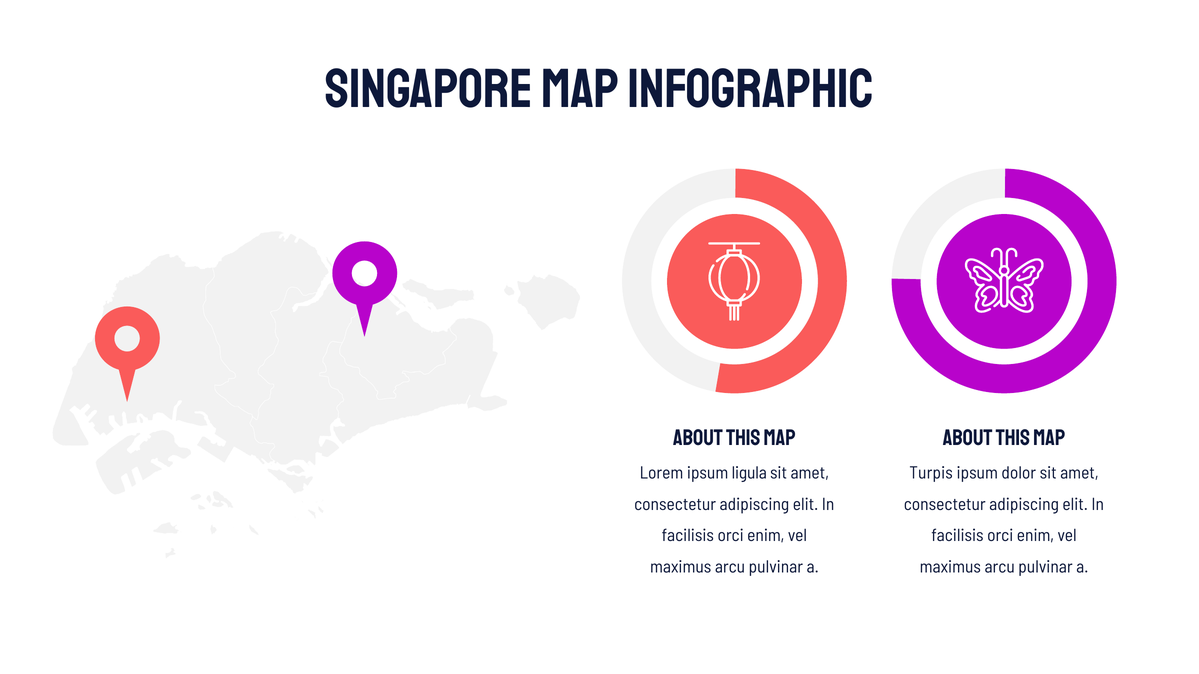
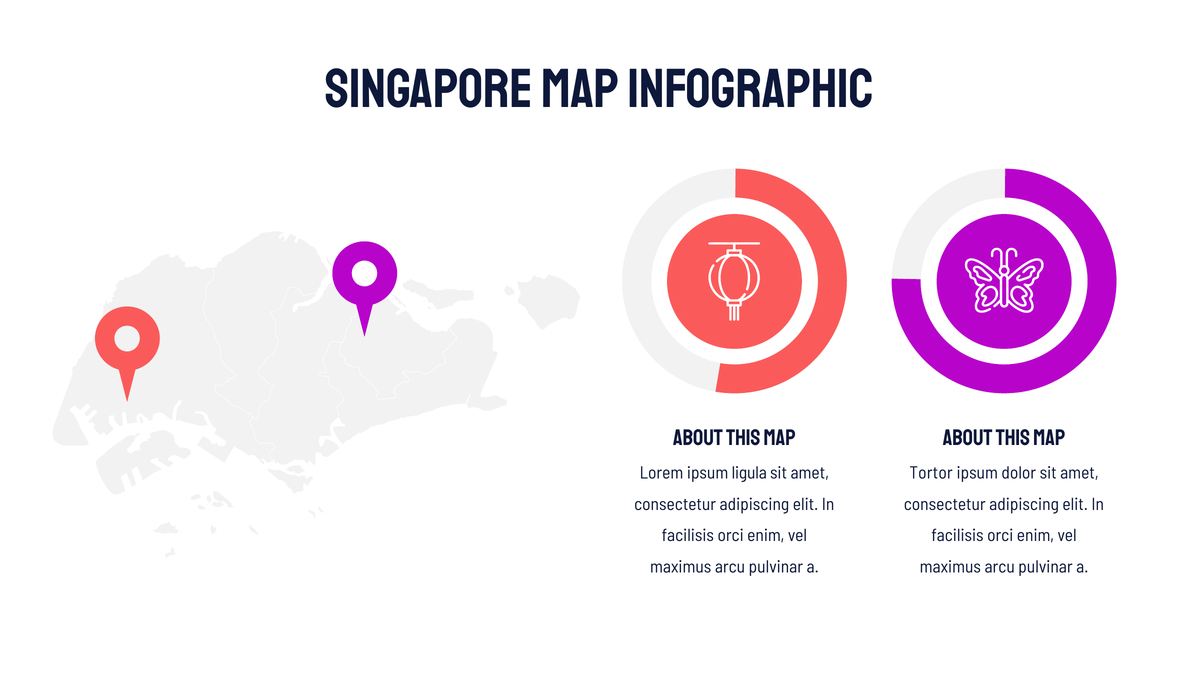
Turpis: Turpis -> Tortor
